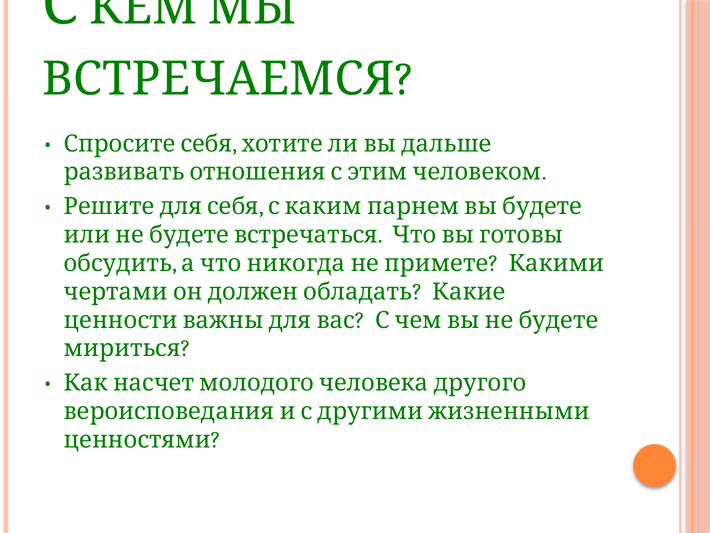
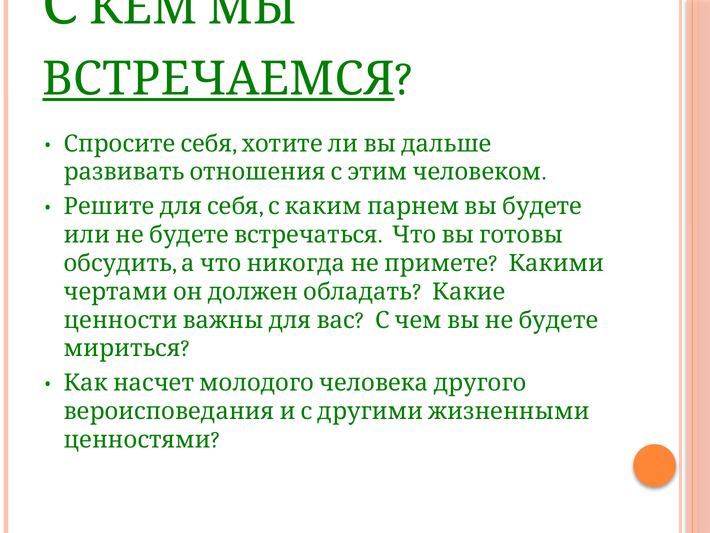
ВСТРЕЧАЕМСЯ underline: none -> present
